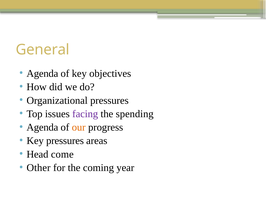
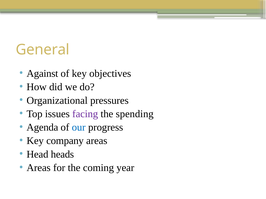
Agenda at (42, 74): Agenda -> Against
our colour: orange -> blue
Key pressures: pressures -> company
come: come -> heads
Other at (39, 168): Other -> Areas
